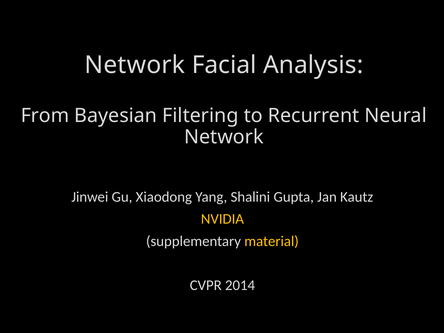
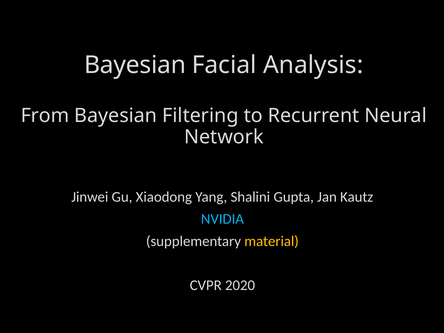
Network at (135, 65): Network -> Bayesian
NVIDIA colour: yellow -> light blue
2014: 2014 -> 2020
